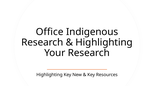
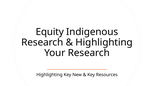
Office: Office -> Equity
